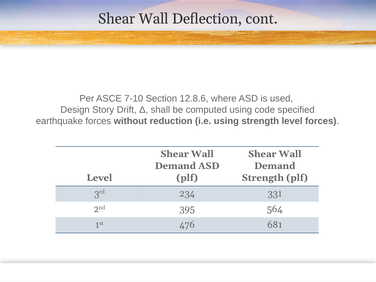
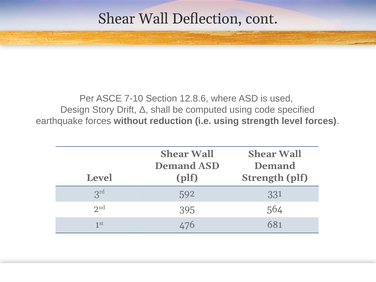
234: 234 -> 592
